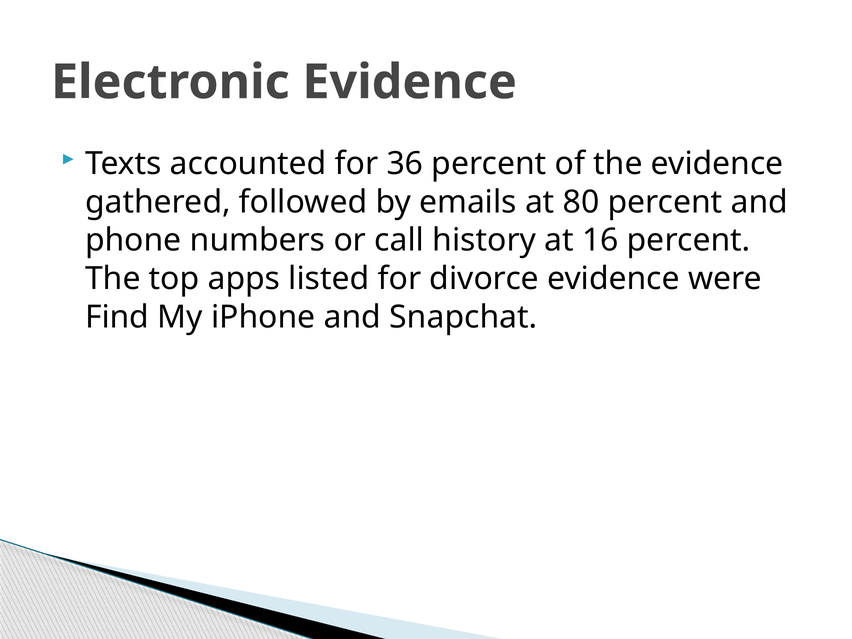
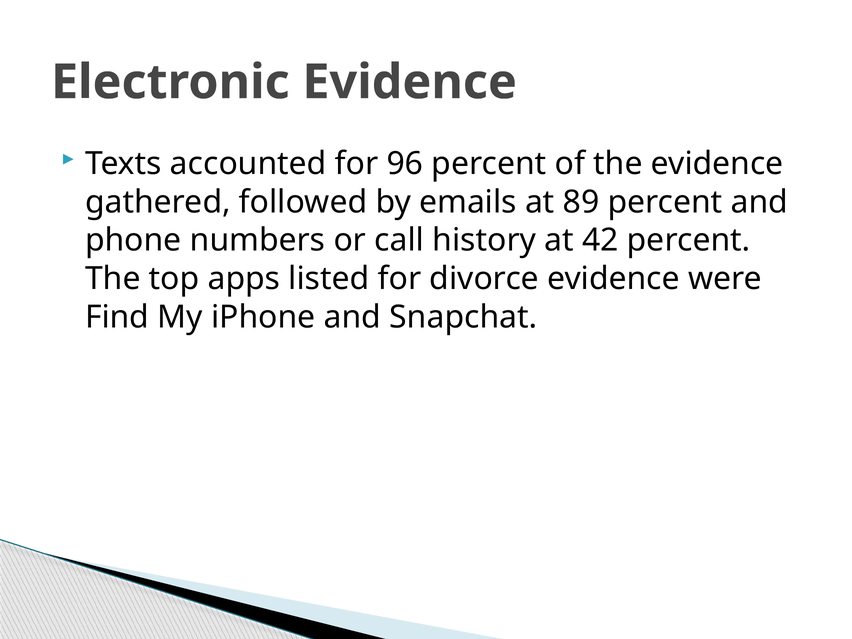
36: 36 -> 96
80: 80 -> 89
16: 16 -> 42
